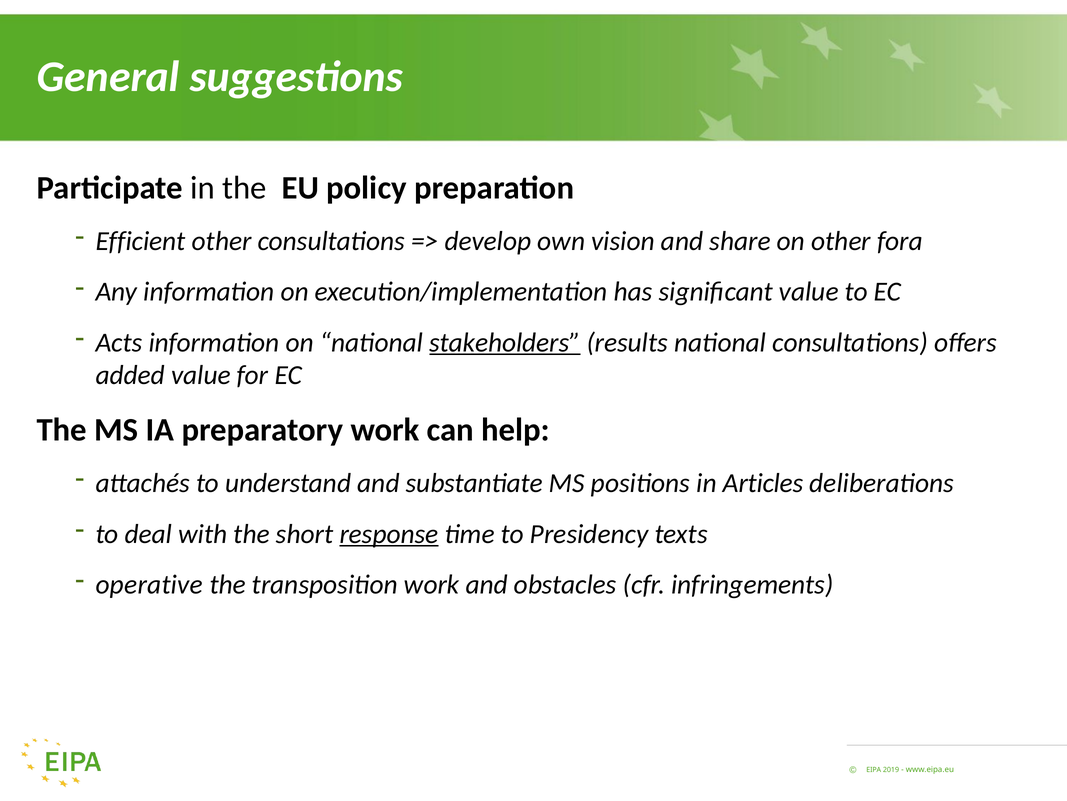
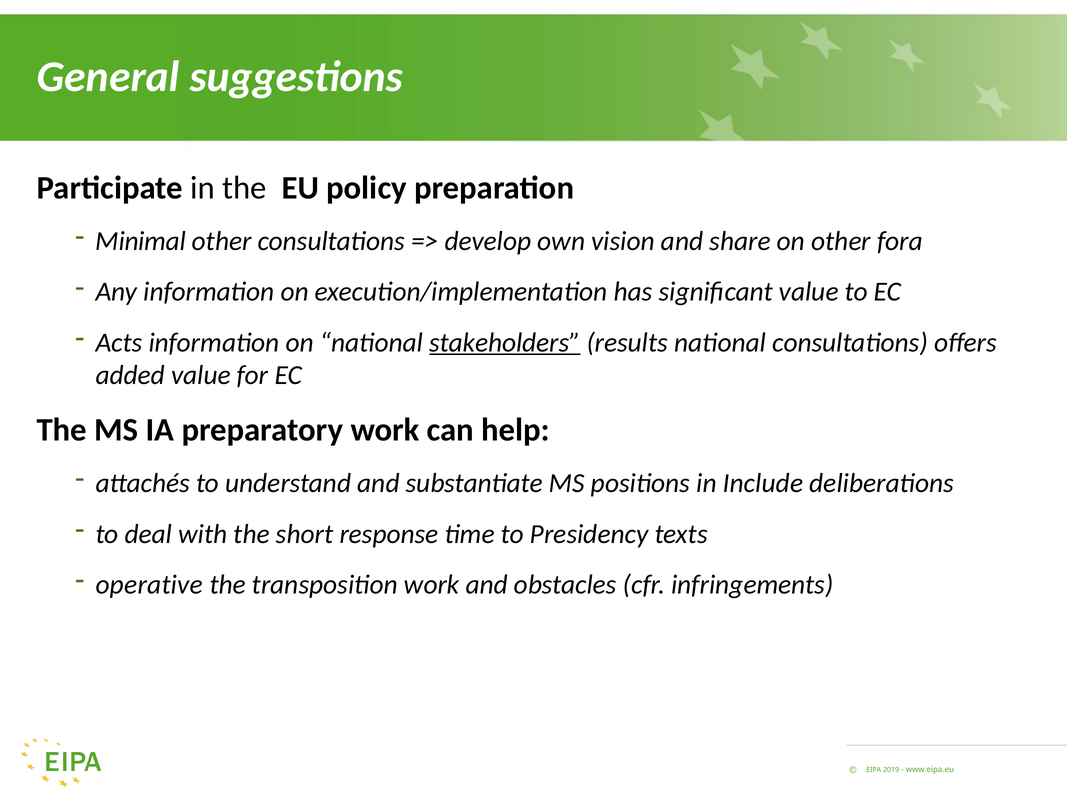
Efficient: Efficient -> Minimal
Articles: Articles -> Include
response underline: present -> none
